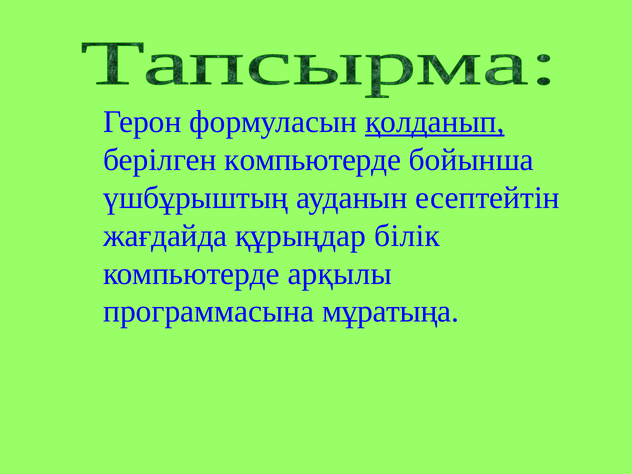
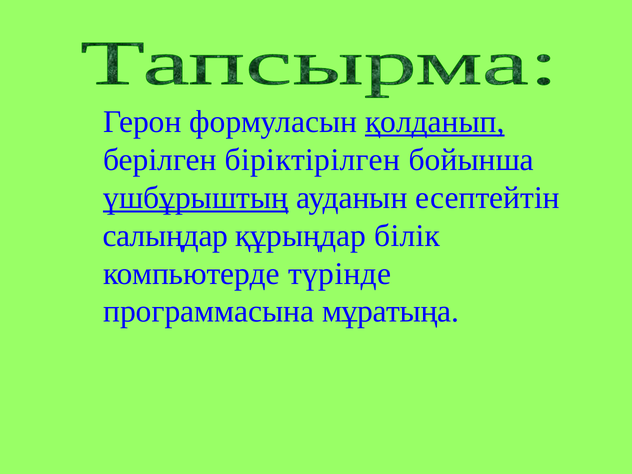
берілген компьютерде: компьютерде -> біріктірілген
үшбұрыштың underline: none -> present
жағдайда: жағдайда -> салыңдар
арқылы: арқылы -> түрінде
